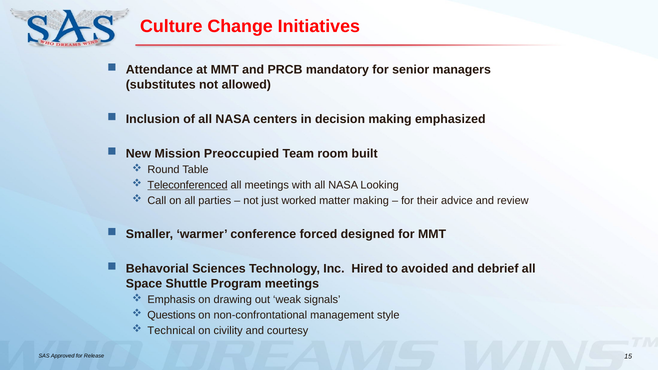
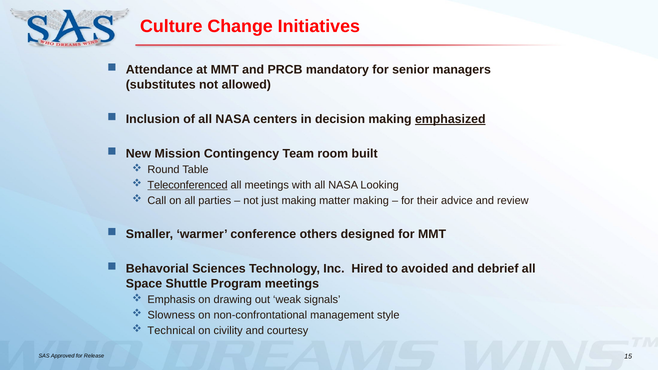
emphasized underline: none -> present
Preoccupied: Preoccupied -> Contingency
just worked: worked -> making
forced: forced -> others
Questions: Questions -> Slowness
